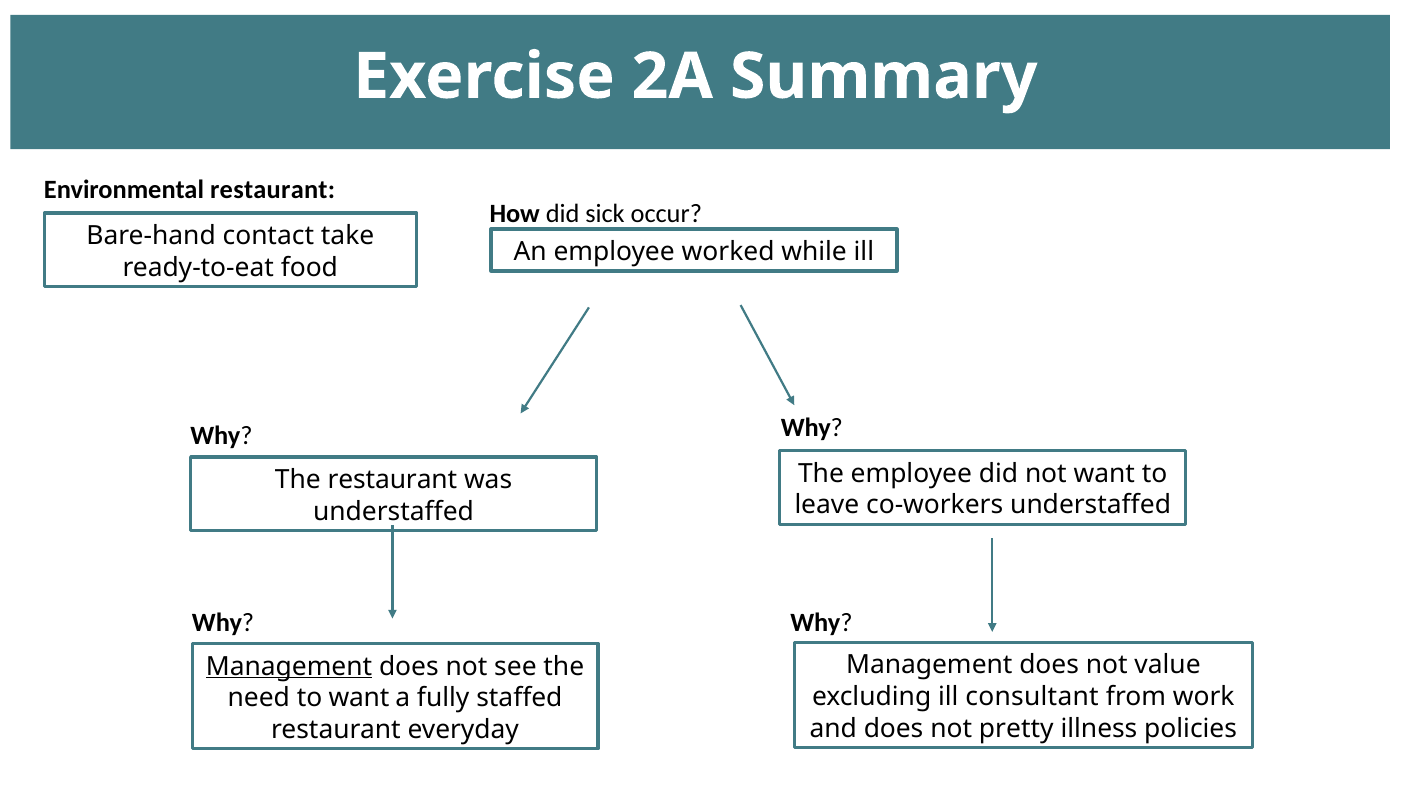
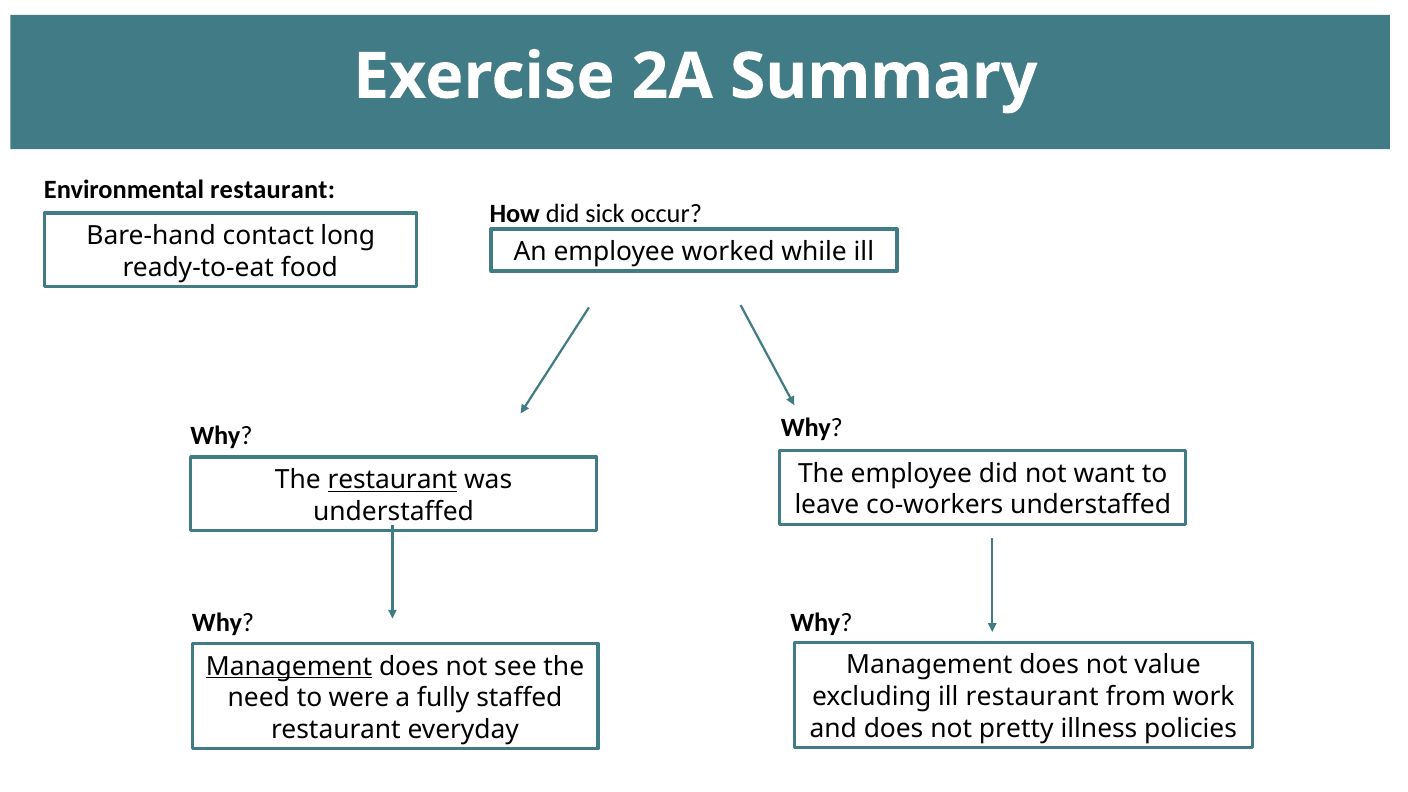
take: take -> long
restaurant at (392, 480) underline: none -> present
ill consultant: consultant -> restaurant
to want: want -> were
